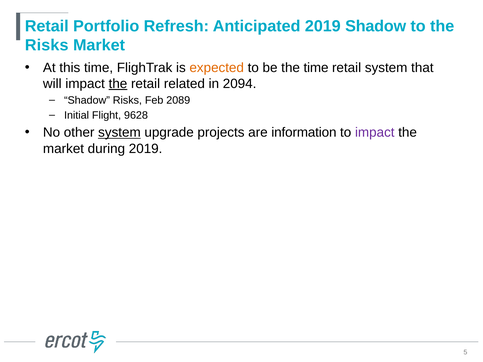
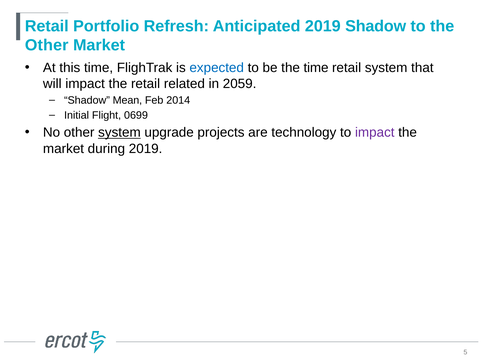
Risks at (47, 45): Risks -> Other
expected colour: orange -> blue
the at (118, 84) underline: present -> none
2094: 2094 -> 2059
Shadow Risks: Risks -> Mean
2089: 2089 -> 2014
9628: 9628 -> 0699
information: information -> technology
